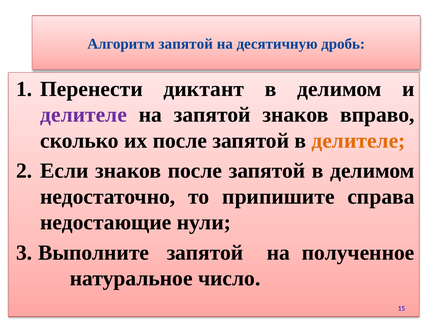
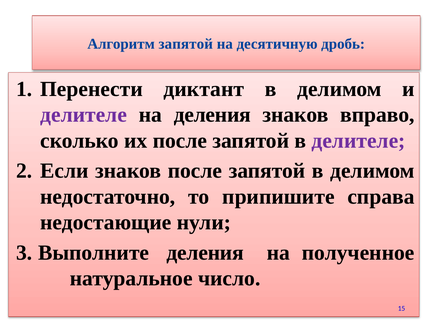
на запятой: запятой -> деления
делителе at (358, 141) colour: orange -> purple
Выполните запятой: запятой -> деления
